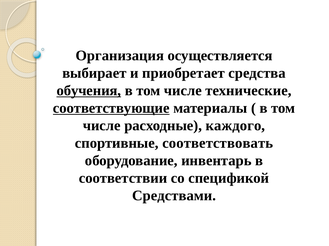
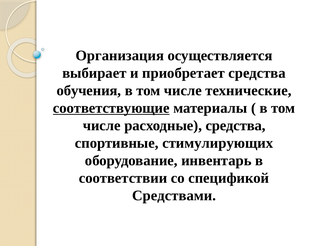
обучения underline: present -> none
расходные каждого: каждого -> средства
соответствовать: соответствовать -> стимулирующих
